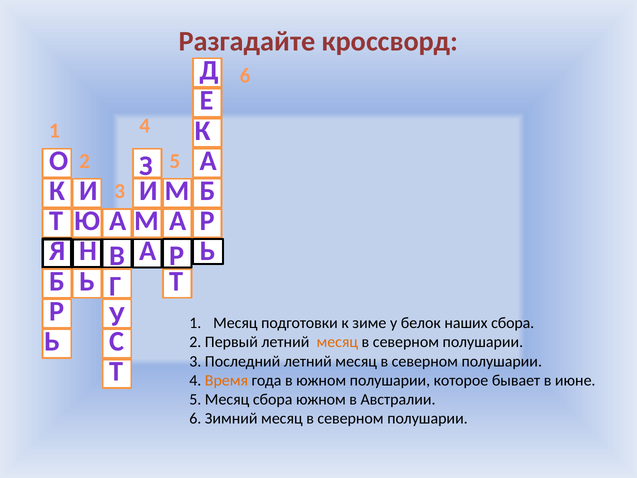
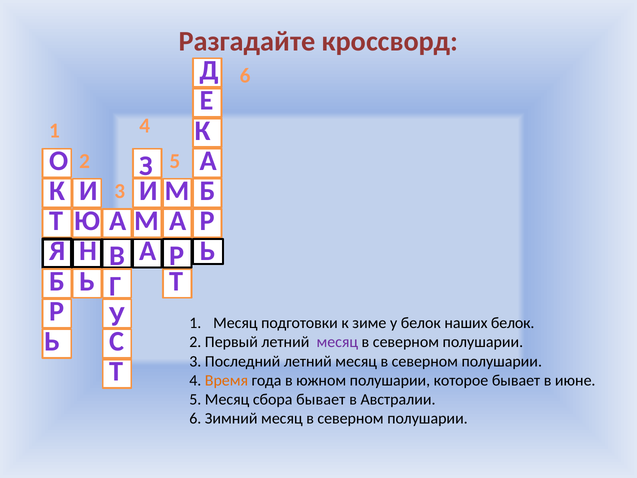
наших сбора: сбора -> белок
месяц at (337, 342) colour: orange -> purple
сбора южном: южном -> бывает
